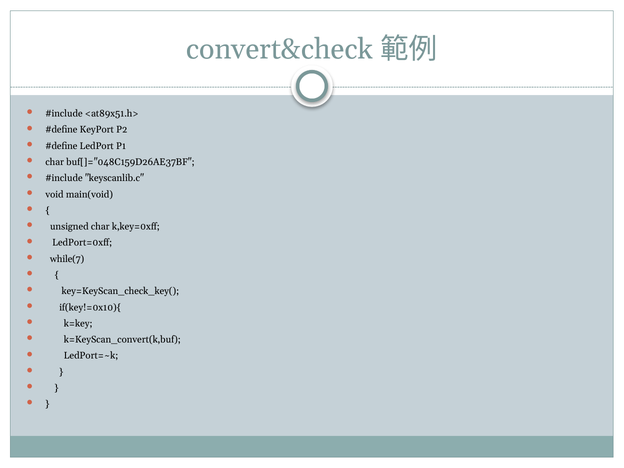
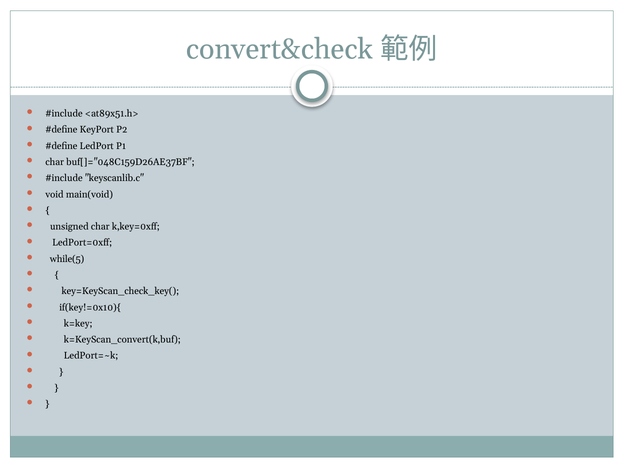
while(7: while(7 -> while(5
